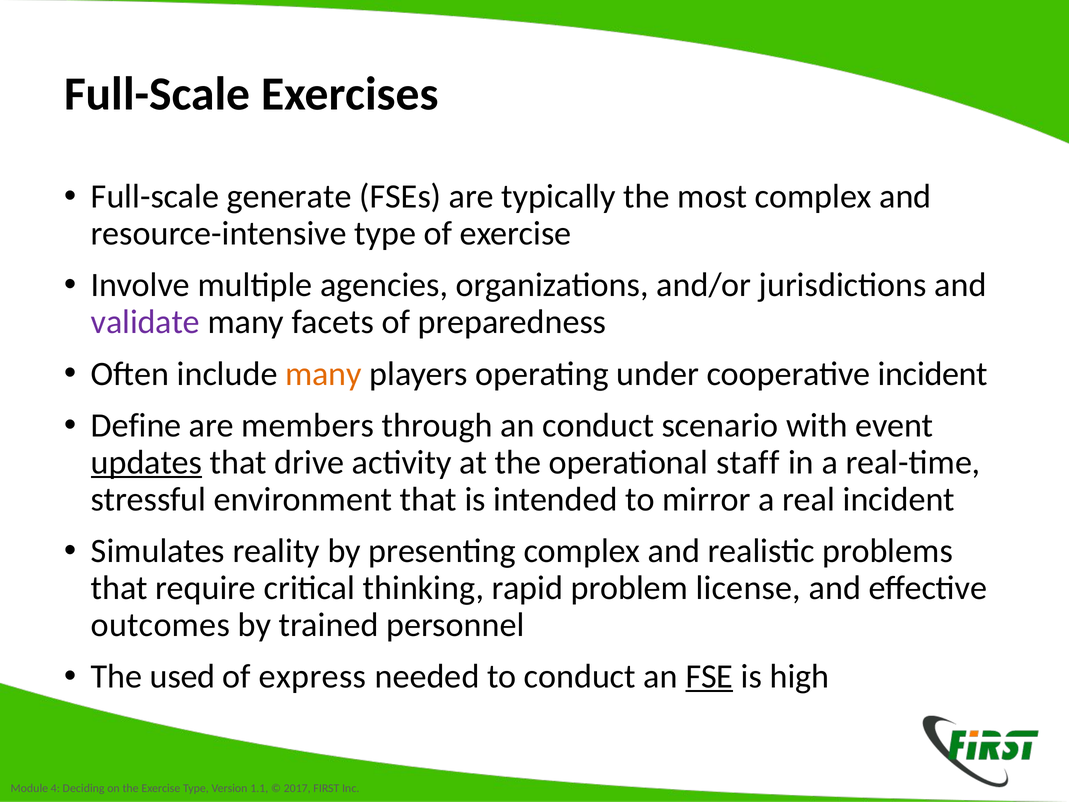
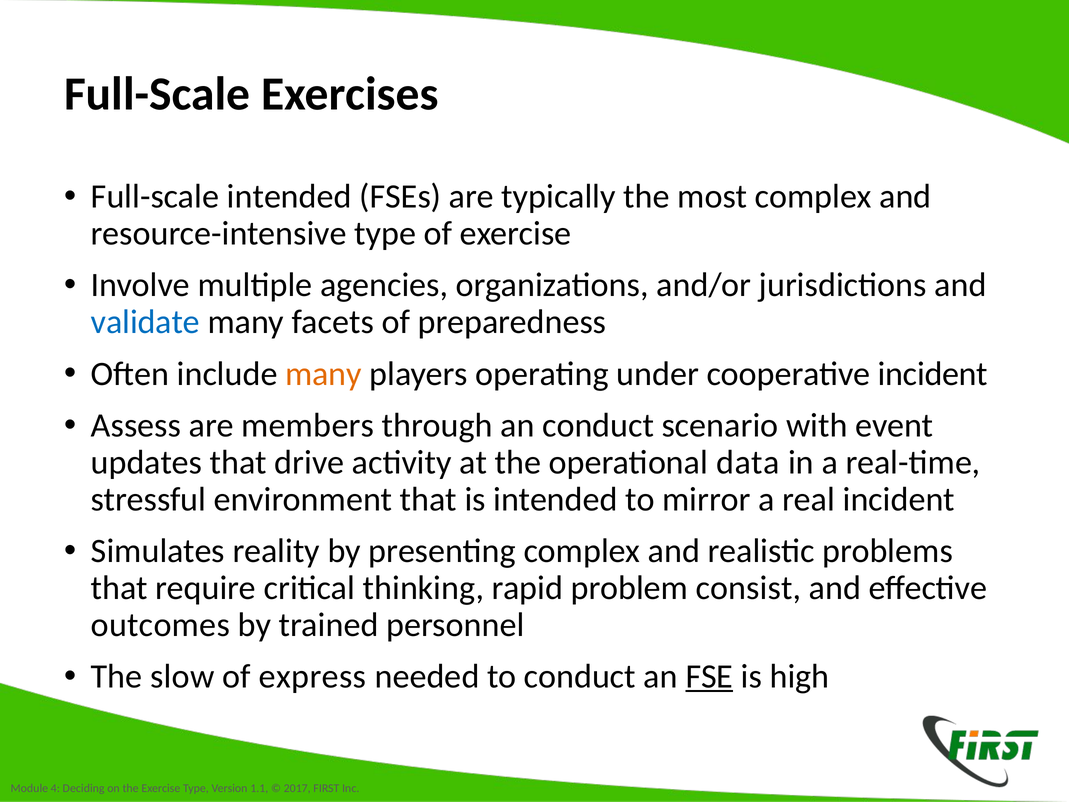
Full-scale generate: generate -> intended
validate colour: purple -> blue
Define: Define -> Assess
updates underline: present -> none
staff: staff -> data
license: license -> consist
used: used -> slow
